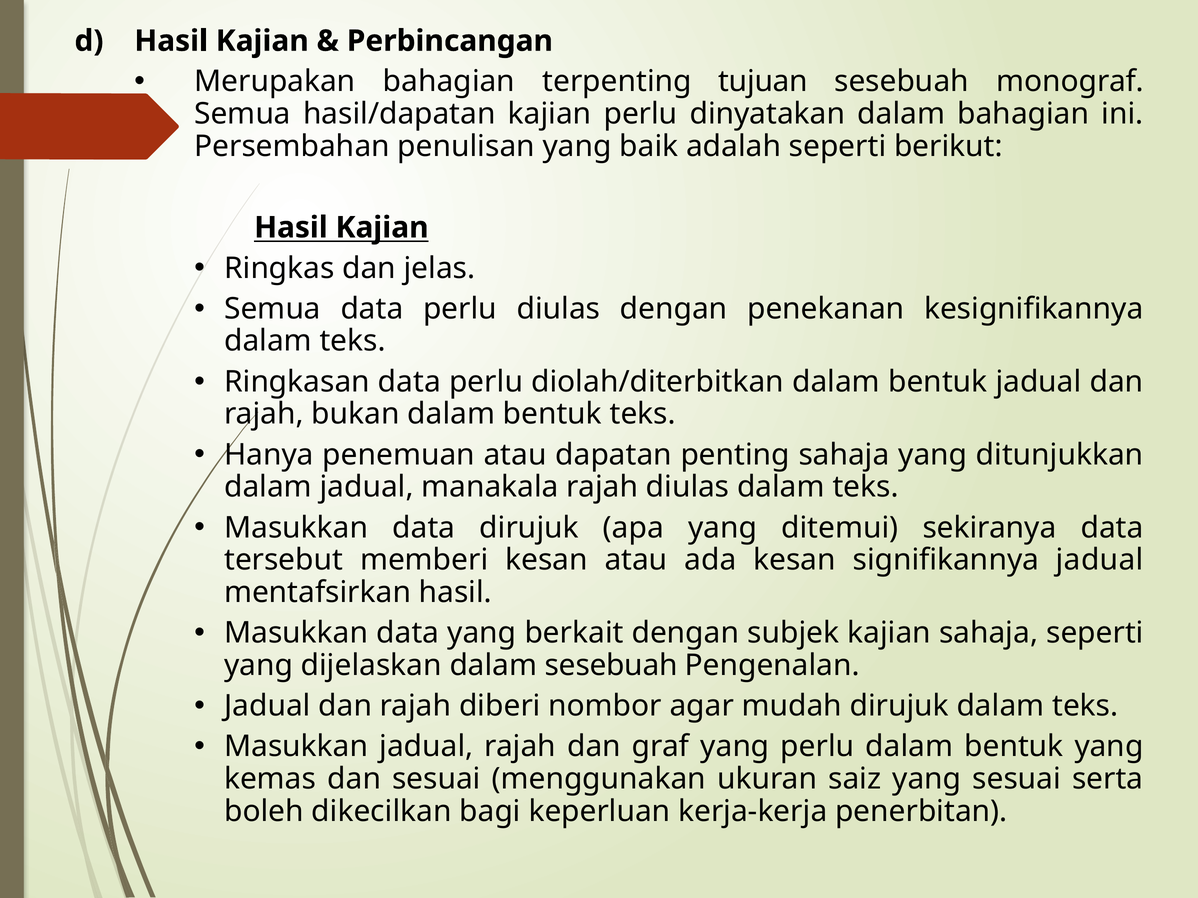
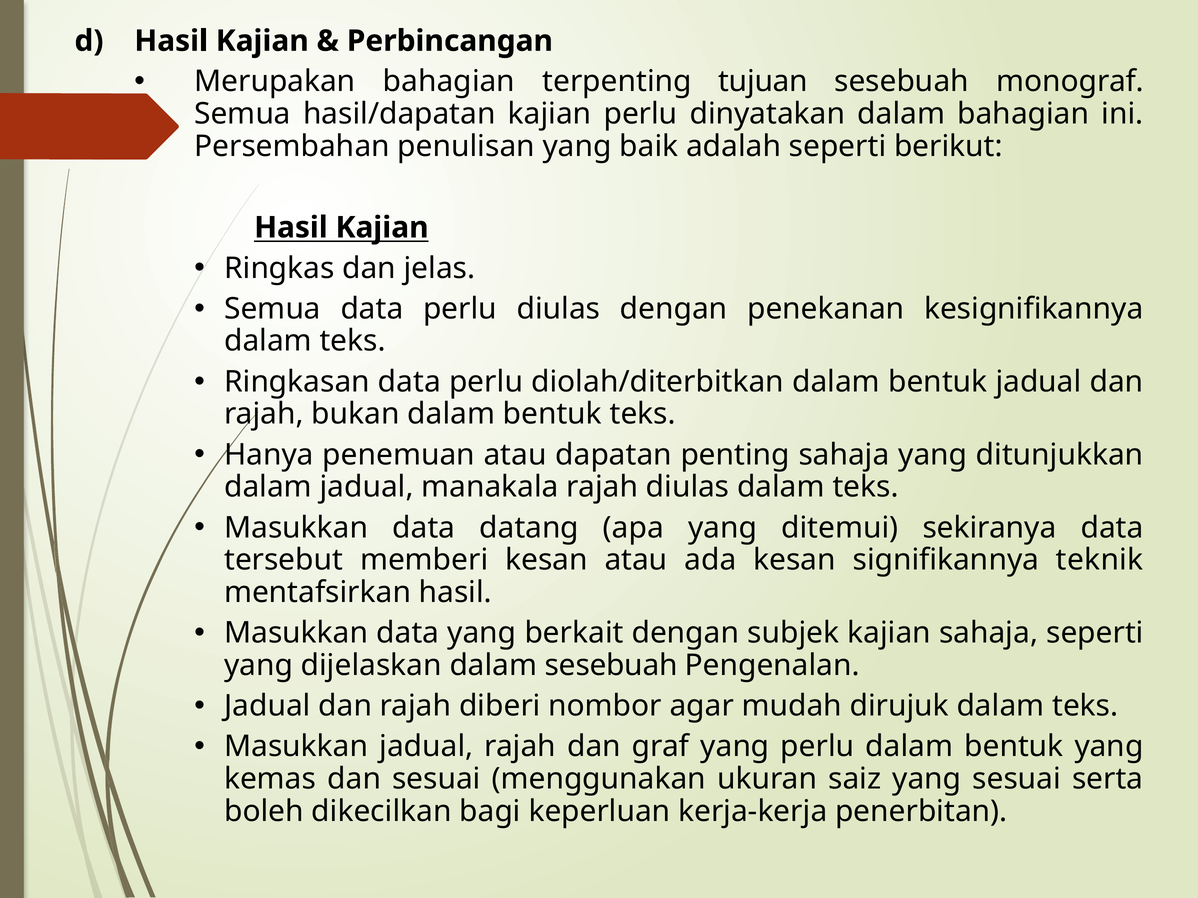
data dirujuk: dirujuk -> datang
signifikannya jadual: jadual -> teknik
